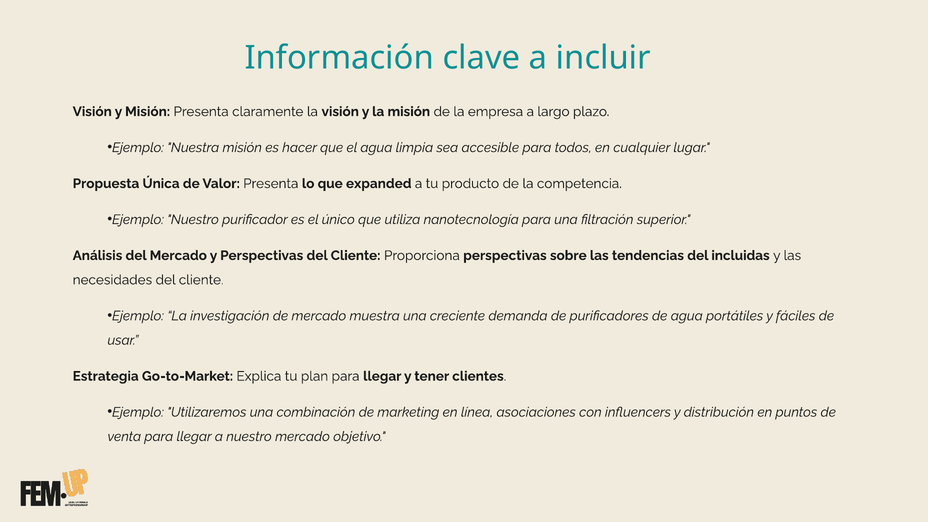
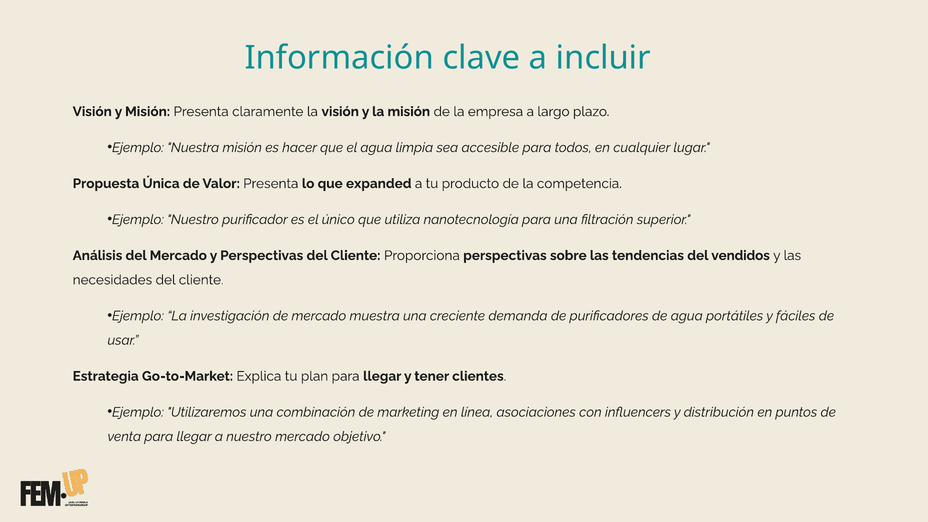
incluidas: incluidas -> vendidos
